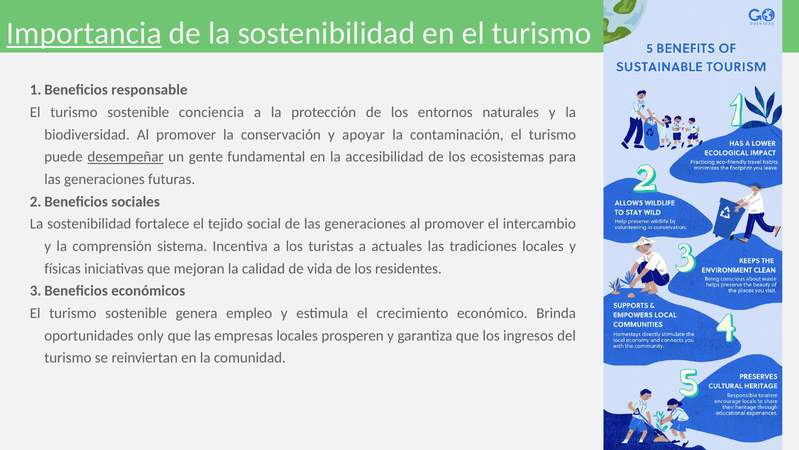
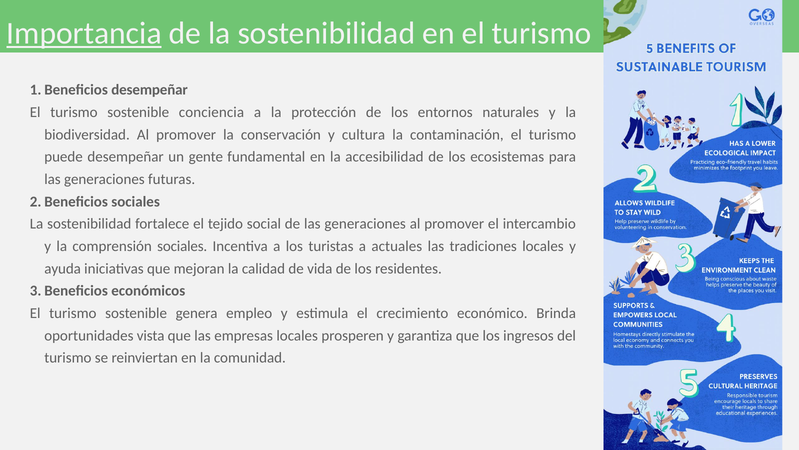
responsable at (149, 90): responsable -> desempeñar
apoyar: apoyar -> cultura
desempeñar at (126, 157) underline: present -> none
comprensión sistema: sistema -> sociales
físicas: físicas -> ayuda
only: only -> vista
